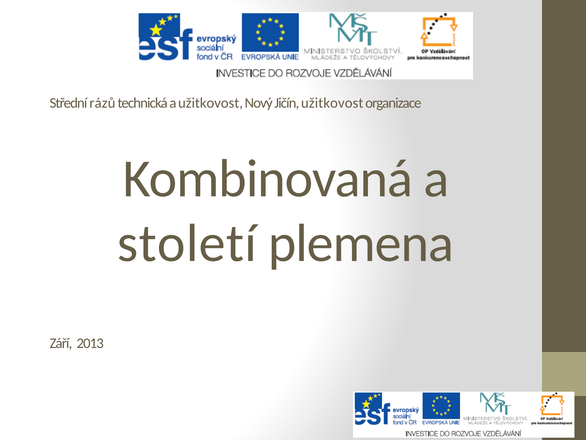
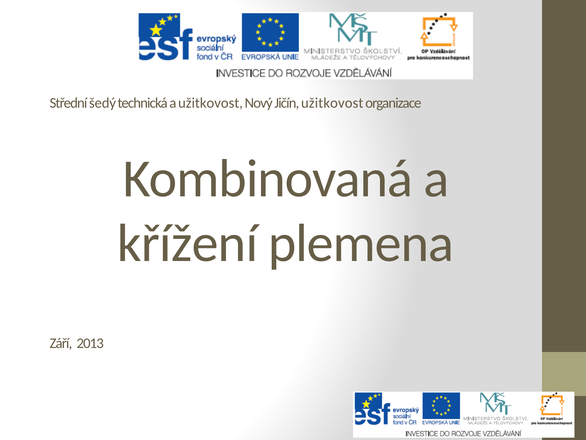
rázů: rázů -> šedý
století: století -> křížení
